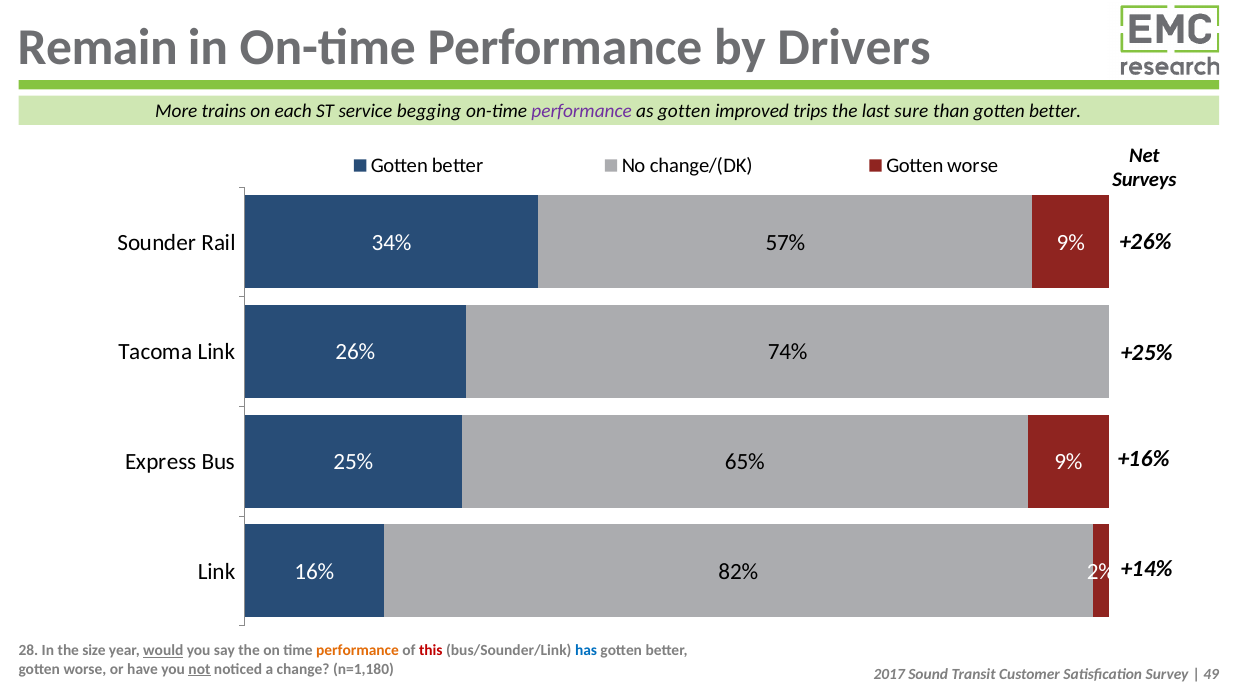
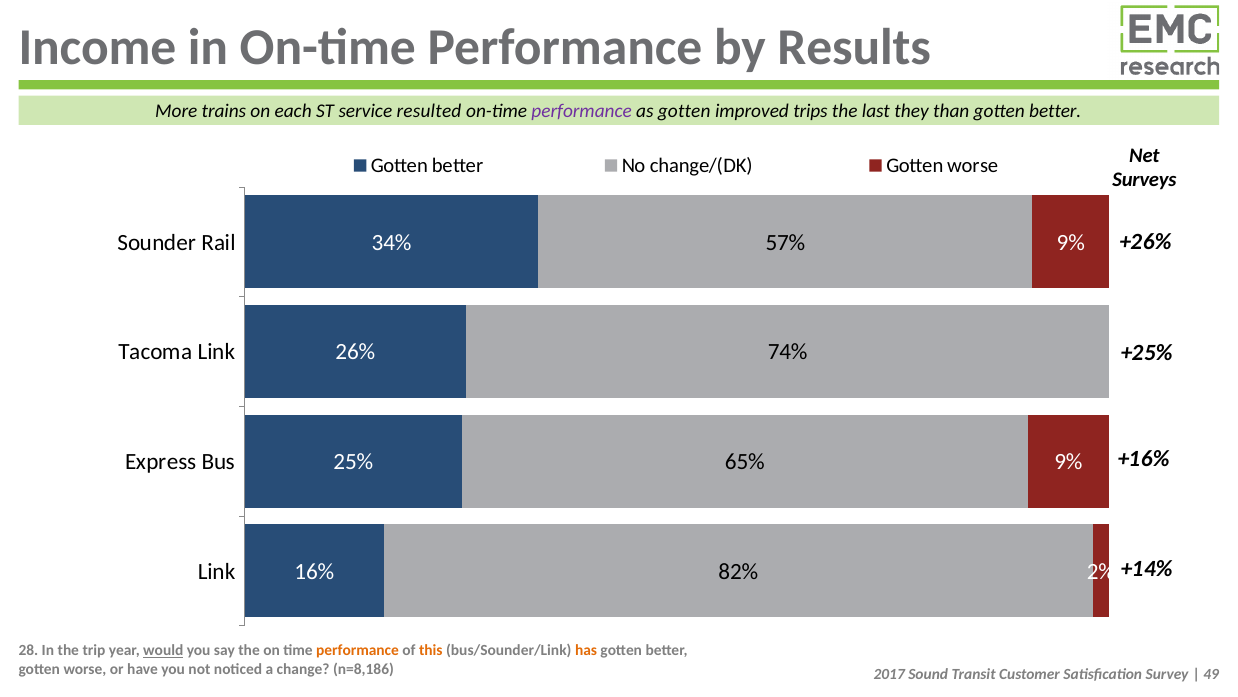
Remain: Remain -> Income
Drivers: Drivers -> Results
begging: begging -> resulted
sure: sure -> they
size: size -> trip
this colour: red -> orange
has colour: blue -> orange
not underline: present -> none
n=1,180: n=1,180 -> n=8,186
